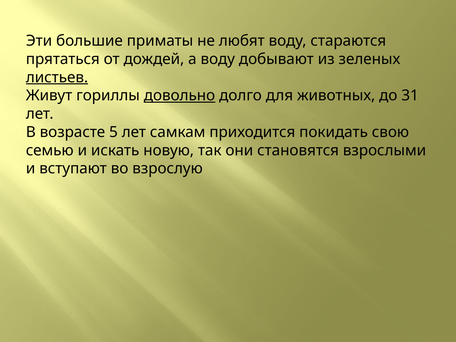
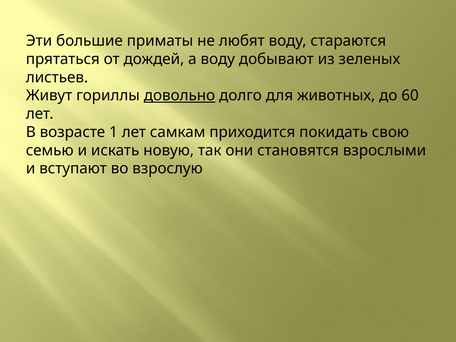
листьев underline: present -> none
31: 31 -> 60
5: 5 -> 1
